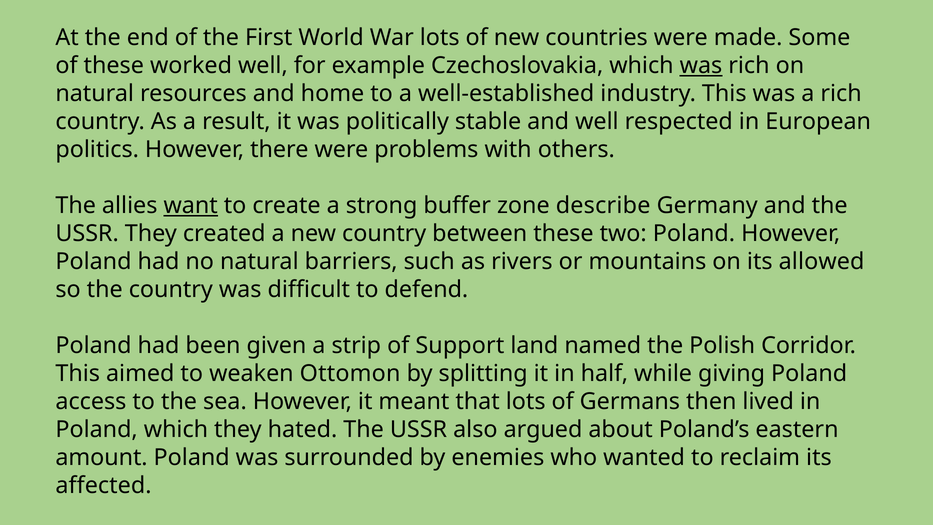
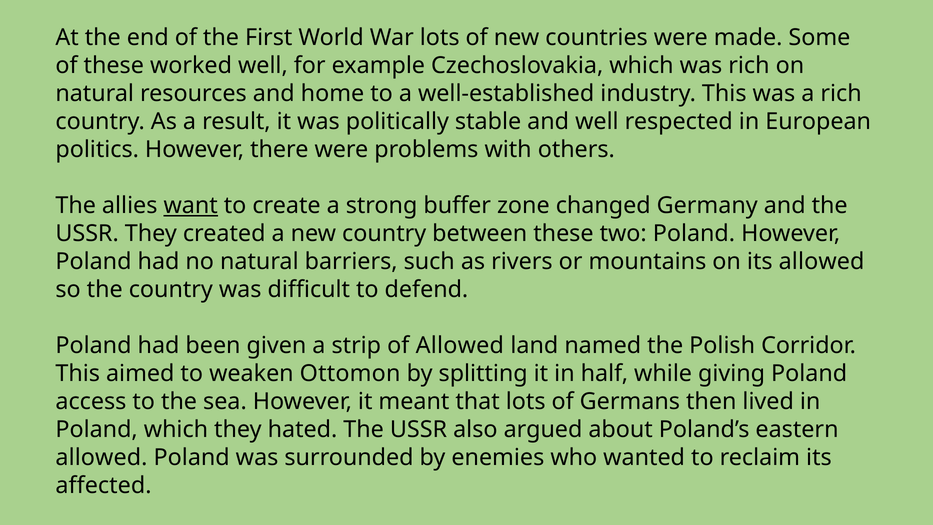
was at (701, 66) underline: present -> none
describe: describe -> changed
of Support: Support -> Allowed
amount at (102, 458): amount -> allowed
